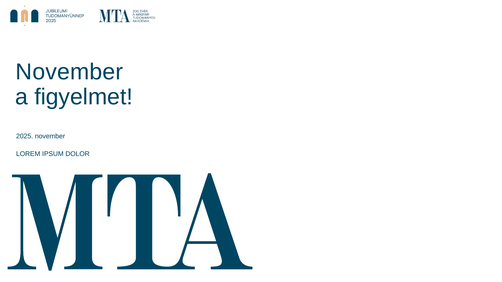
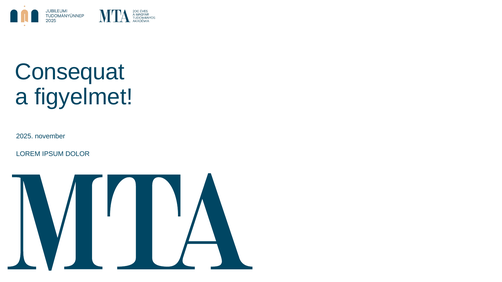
November at (69, 72): November -> Consequat
